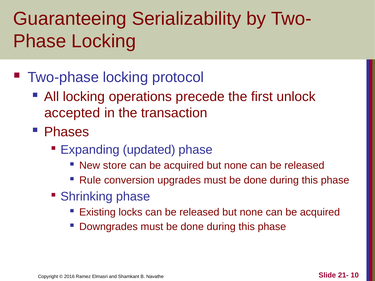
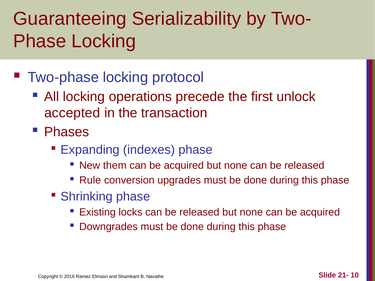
updated: updated -> indexes
store: store -> them
